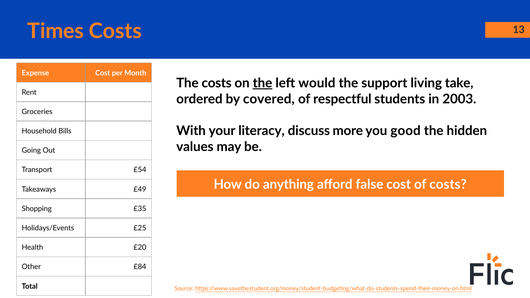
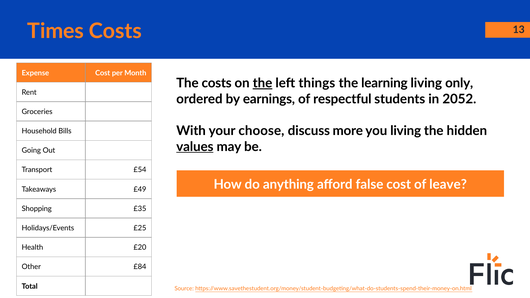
would: would -> things
support: support -> learning
take: take -> only
covered: covered -> earnings
2003: 2003 -> 2052
literacy: literacy -> choose
you good: good -> living
values underline: none -> present
of costs: costs -> leave
